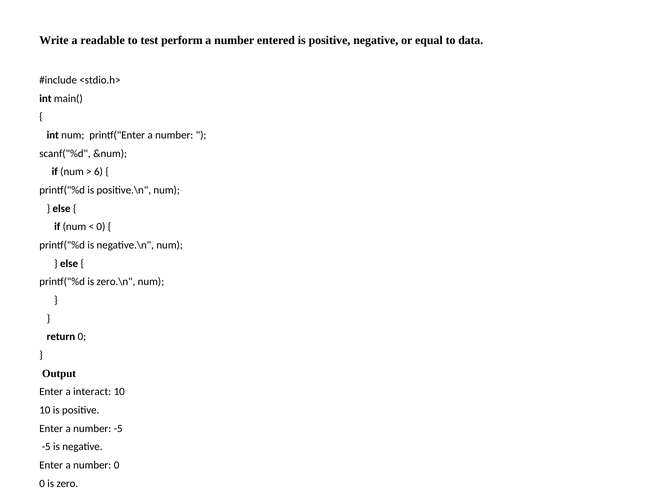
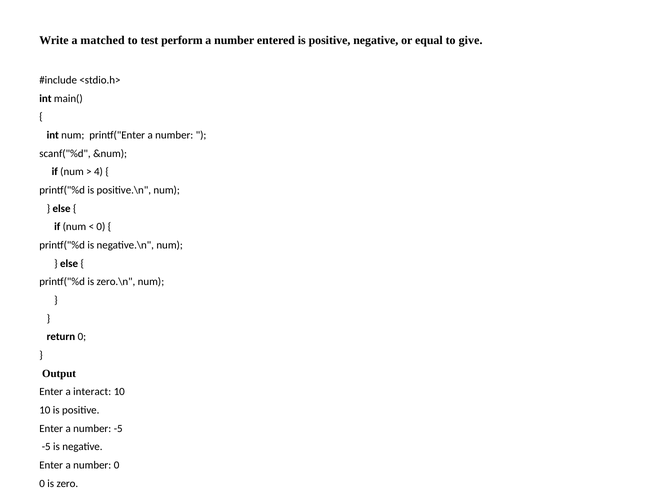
readable: readable -> matched
data: data -> give
6: 6 -> 4
